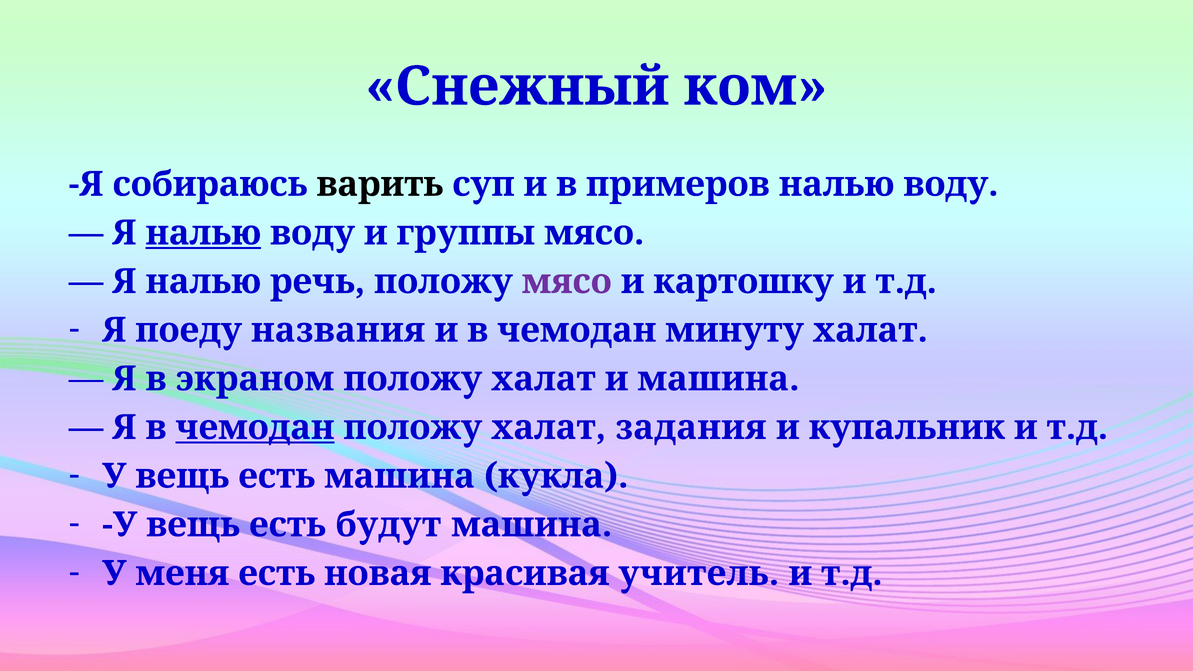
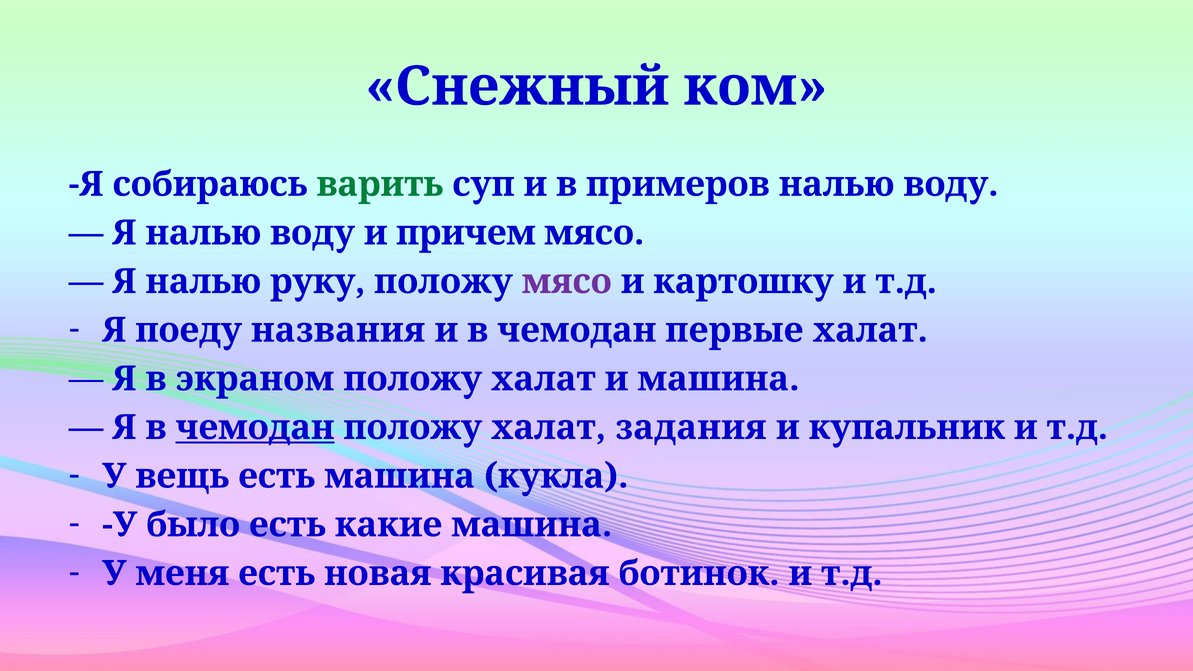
варить colour: black -> green
налью at (203, 233) underline: present -> none
группы: группы -> причем
речь: речь -> руку
минуту: минуту -> первые
вещь at (193, 525): вещь -> было
будут: будут -> какие
учитель: учитель -> ботинок
